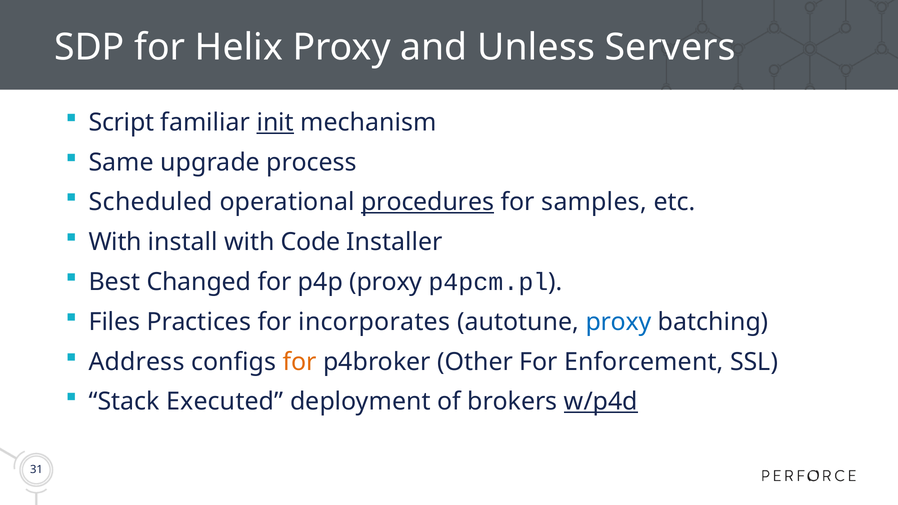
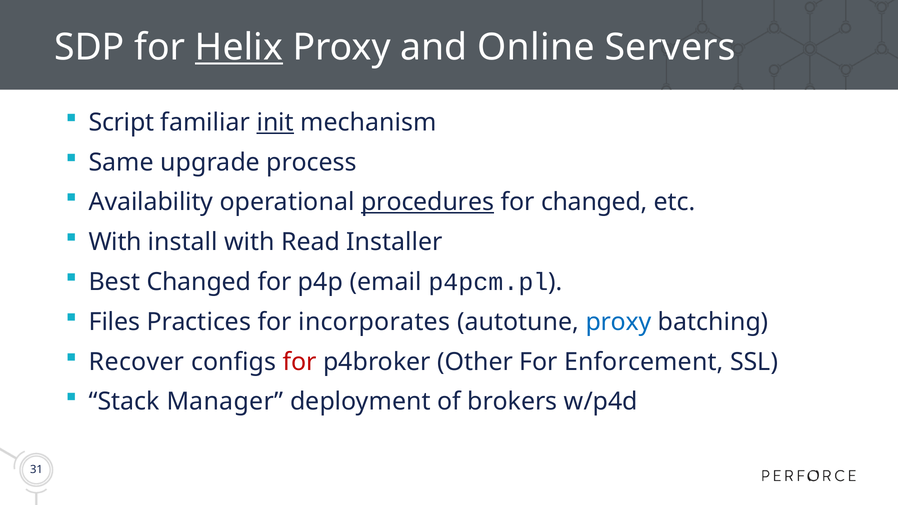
Helix underline: none -> present
Unless: Unless -> Online
Scheduled: Scheduled -> Availability
for samples: samples -> changed
Code: Code -> Read
p4p proxy: proxy -> email
Address: Address -> Recover
for at (300, 362) colour: orange -> red
Executed: Executed -> Manager
w/p4d underline: present -> none
